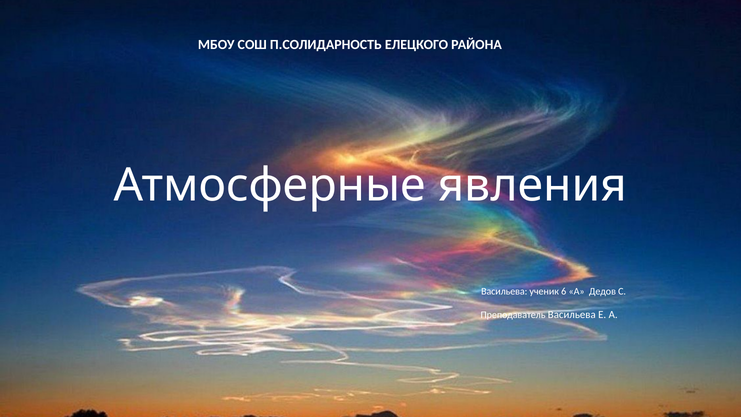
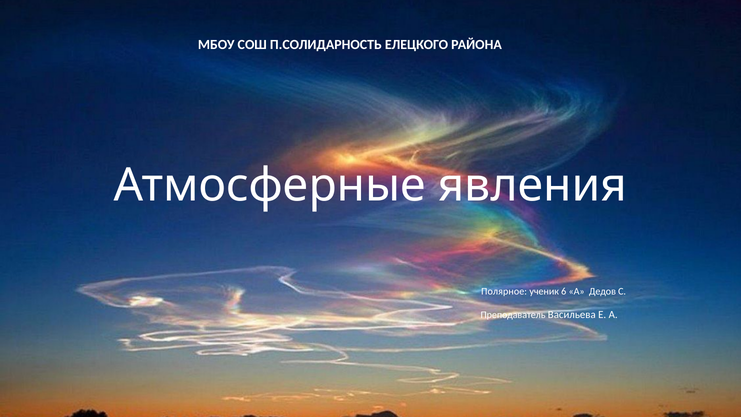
Васильева at (504, 292): Васильева -> Полярное
